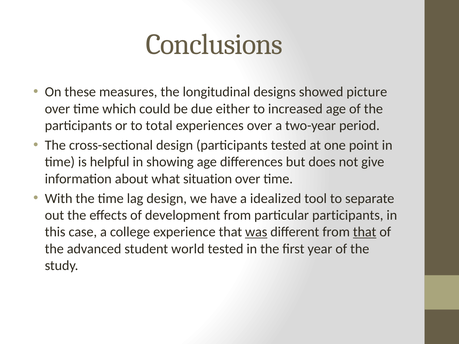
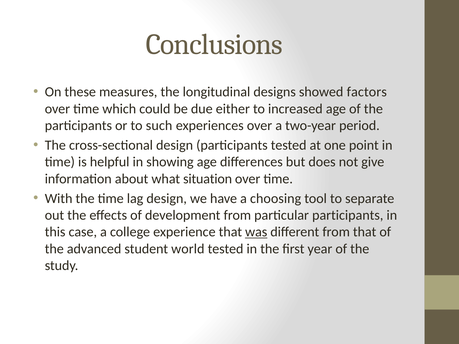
picture: picture -> factors
total: total -> such
idealized: idealized -> choosing
that at (365, 232) underline: present -> none
